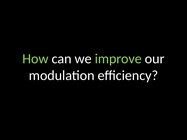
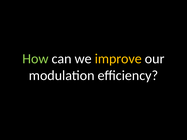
improve colour: light green -> yellow
